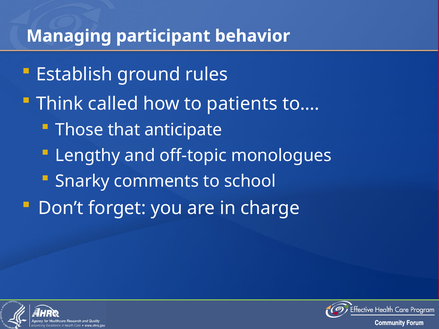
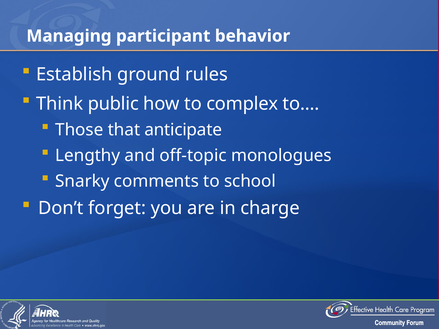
called: called -> public
patients: patients -> complex
